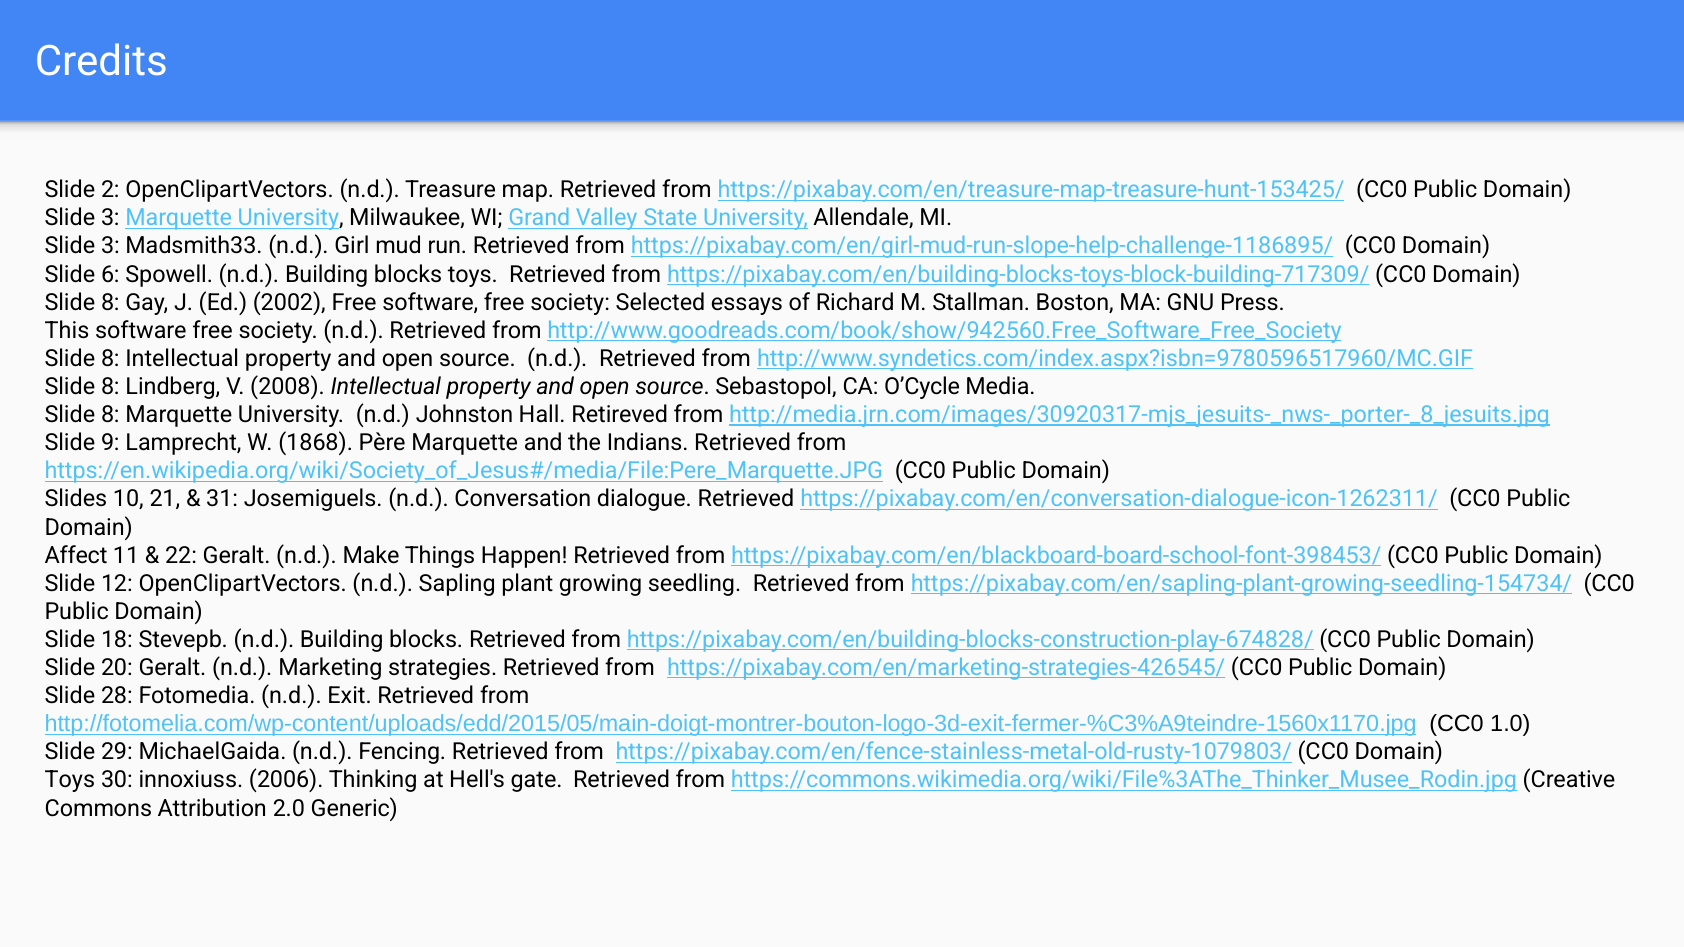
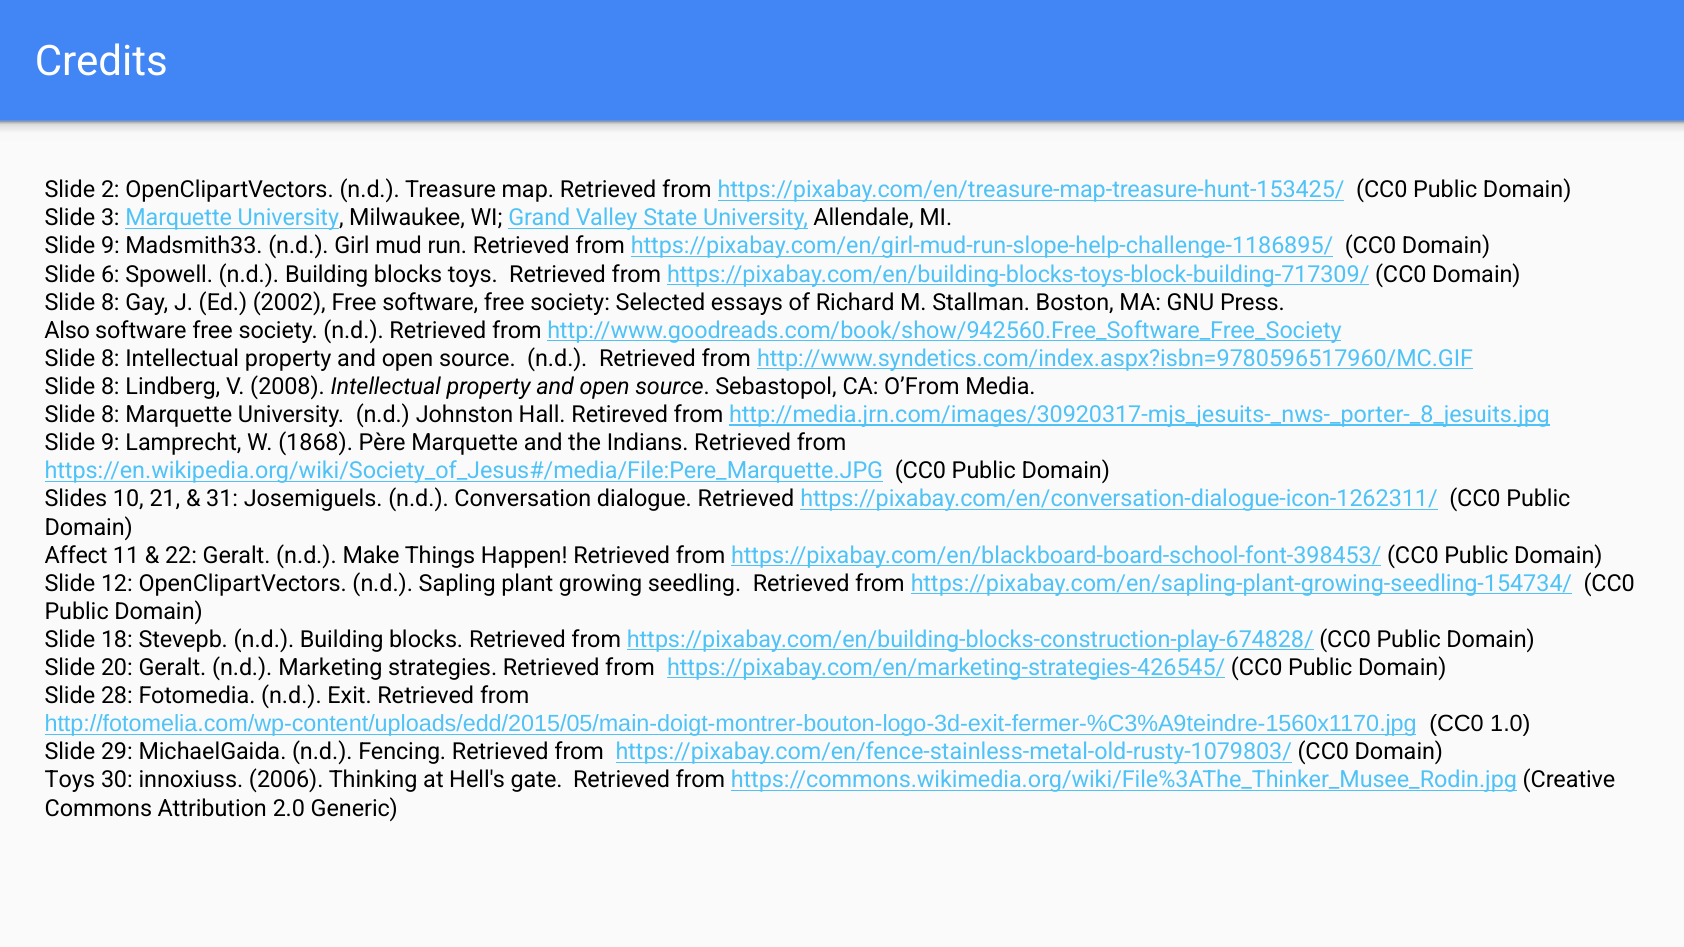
3 at (110, 246): 3 -> 9
This: This -> Also
O’Cycle: O’Cycle -> O’From
